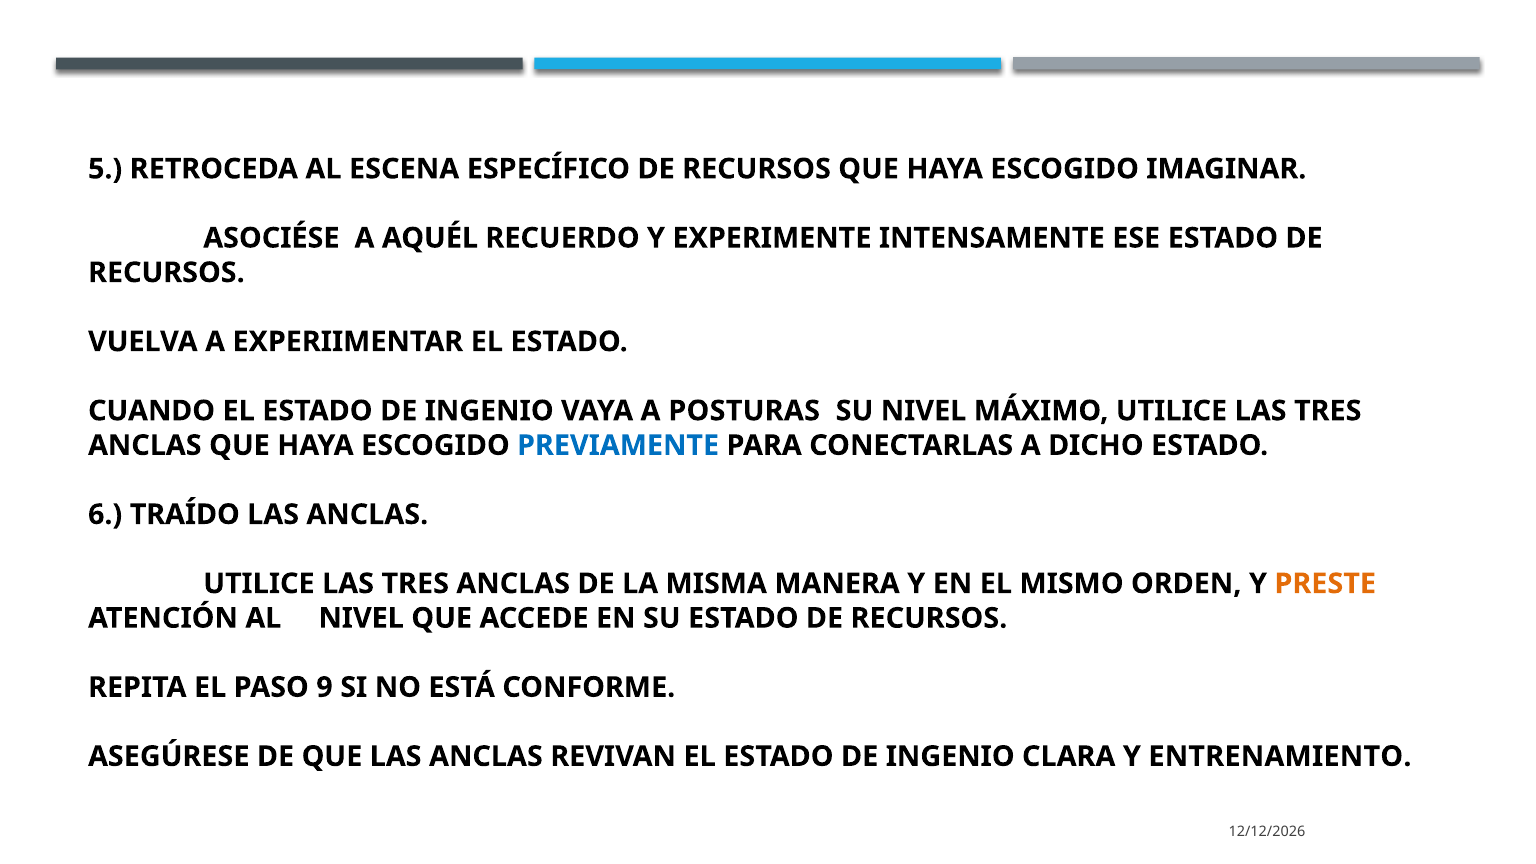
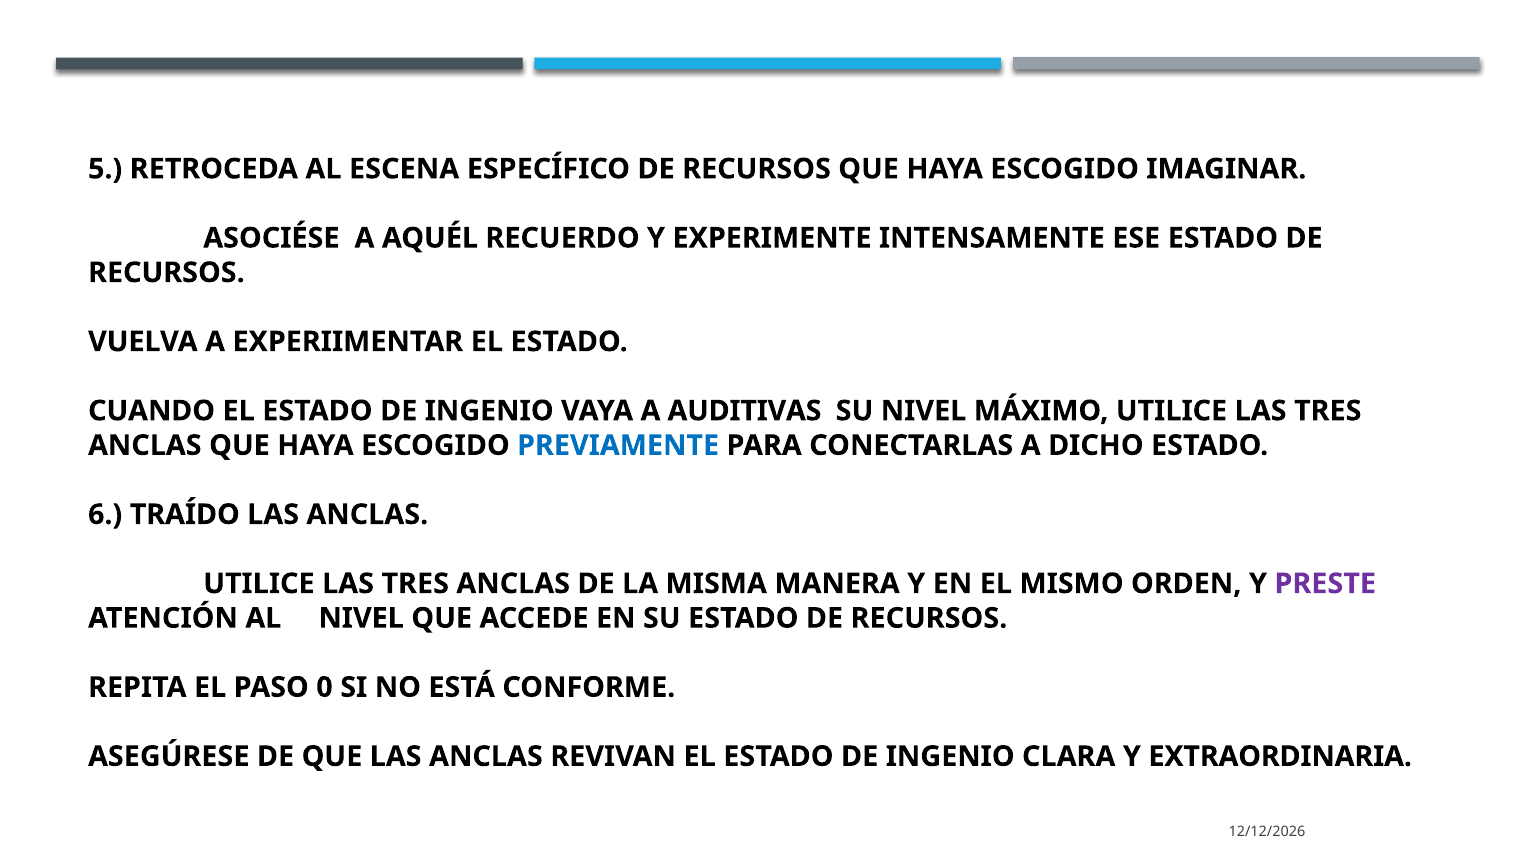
POSTURAS: POSTURAS -> AUDITIVAS
PRESTE colour: orange -> purple
9: 9 -> 0
ENTRENAMIENTO: ENTRENAMIENTO -> EXTRAORDINARIA
